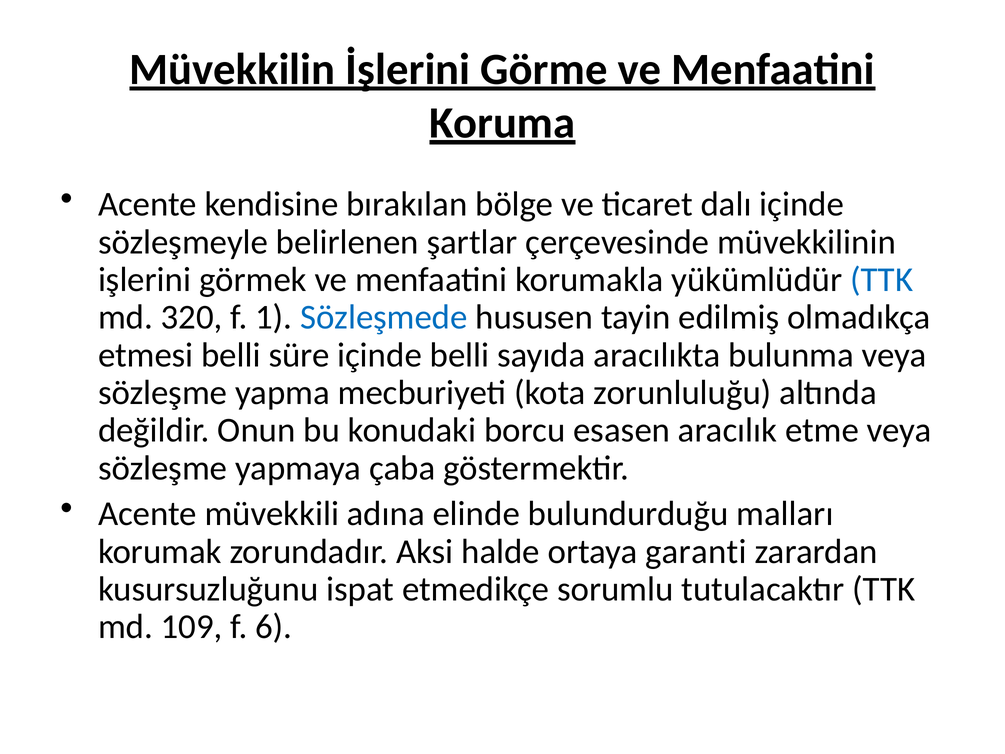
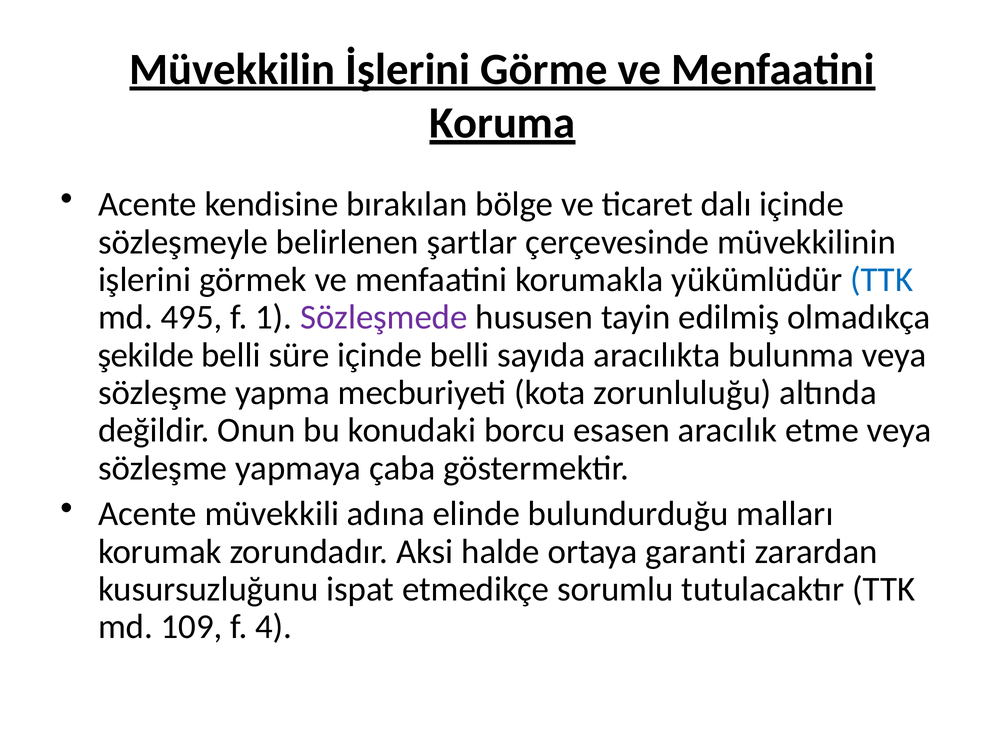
320: 320 -> 495
Sözleşmede colour: blue -> purple
etmesi: etmesi -> şekilde
6: 6 -> 4
